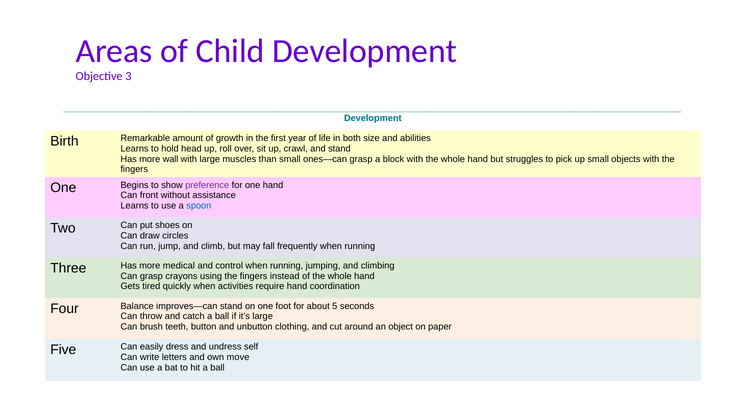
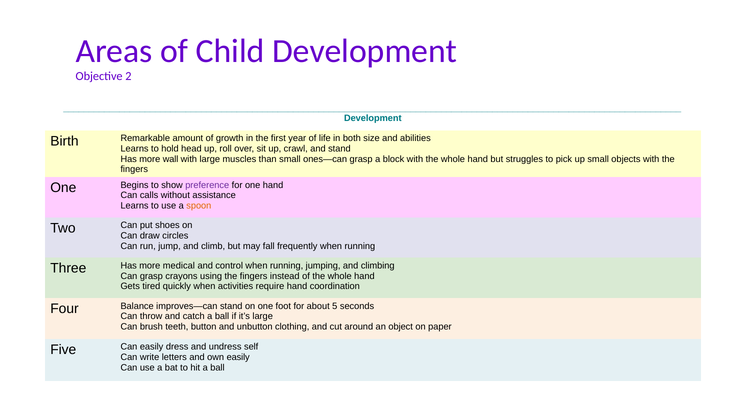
3: 3 -> 2
front: front -> calls
spoon colour: blue -> orange
own move: move -> easily
